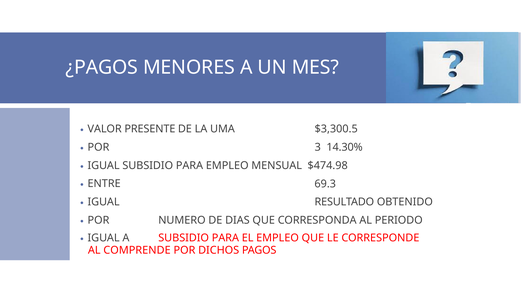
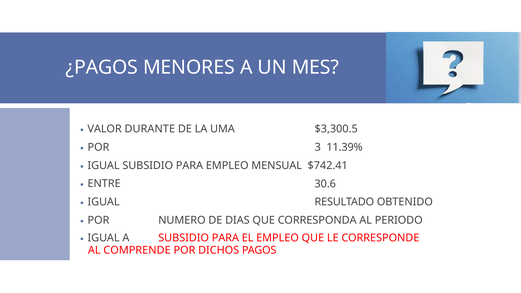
PRESENTE: PRESENTE -> DURANTE
14.30%: 14.30% -> 11.39%
$474.98: $474.98 -> $742.41
69.3: 69.3 -> 30.6
